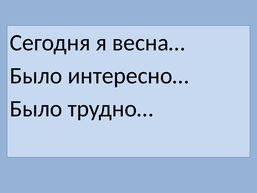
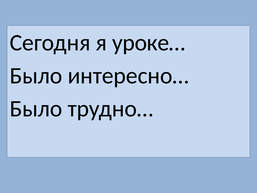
весна…: весна… -> уроке…
